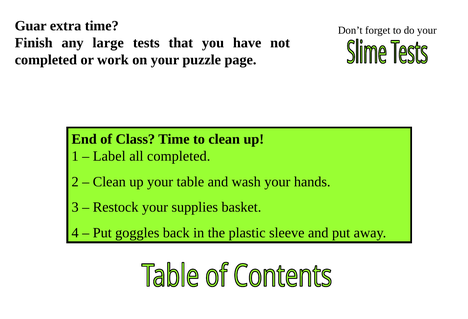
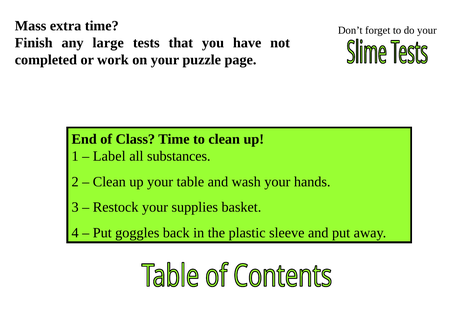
Guar: Guar -> Mass
all completed: completed -> substances
